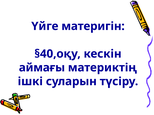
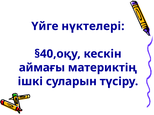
материгін: материгін -> нүктелері
